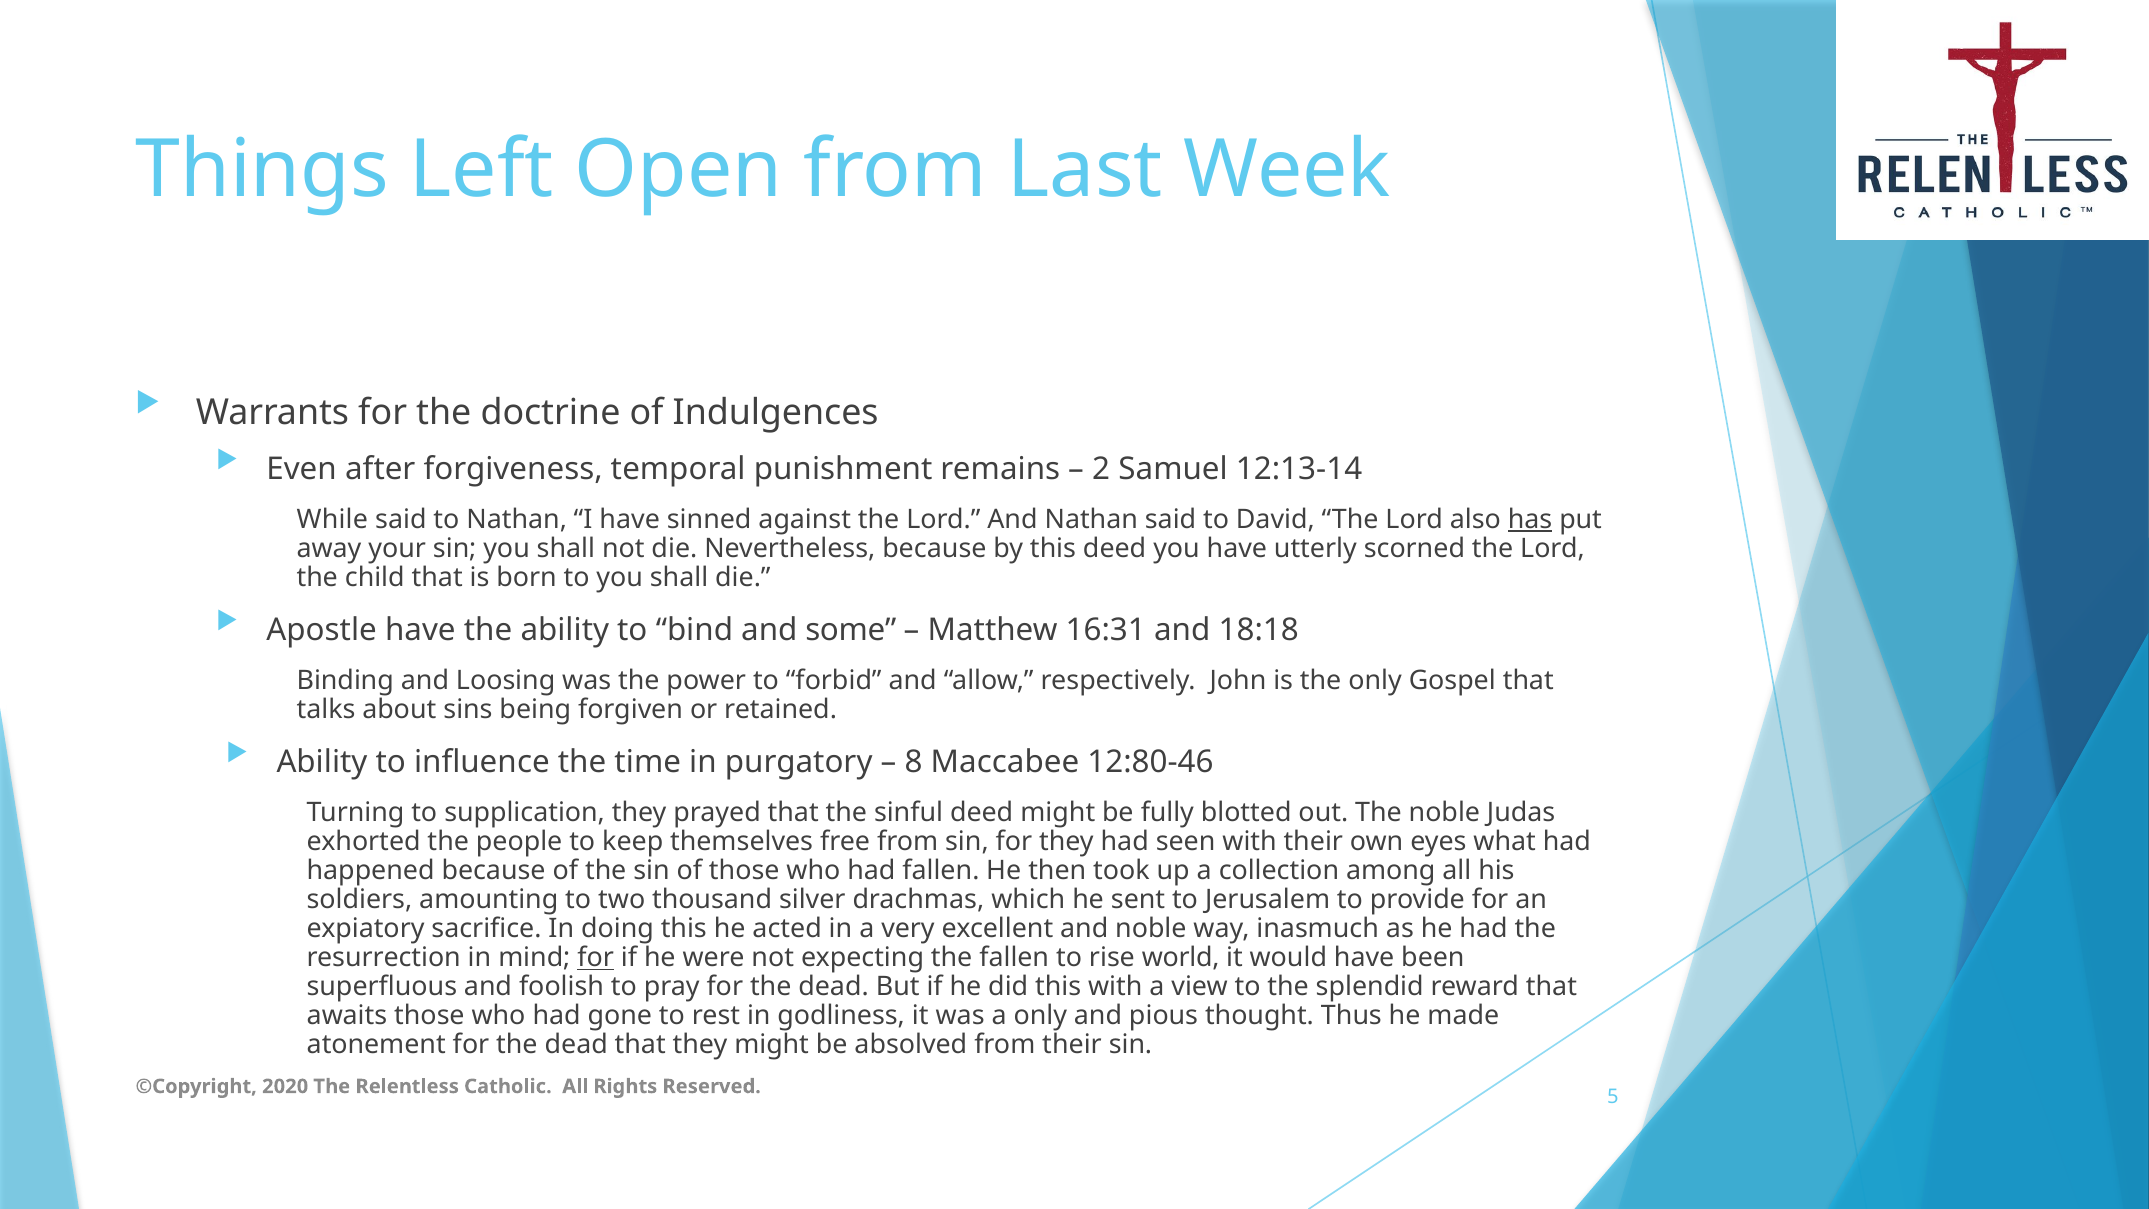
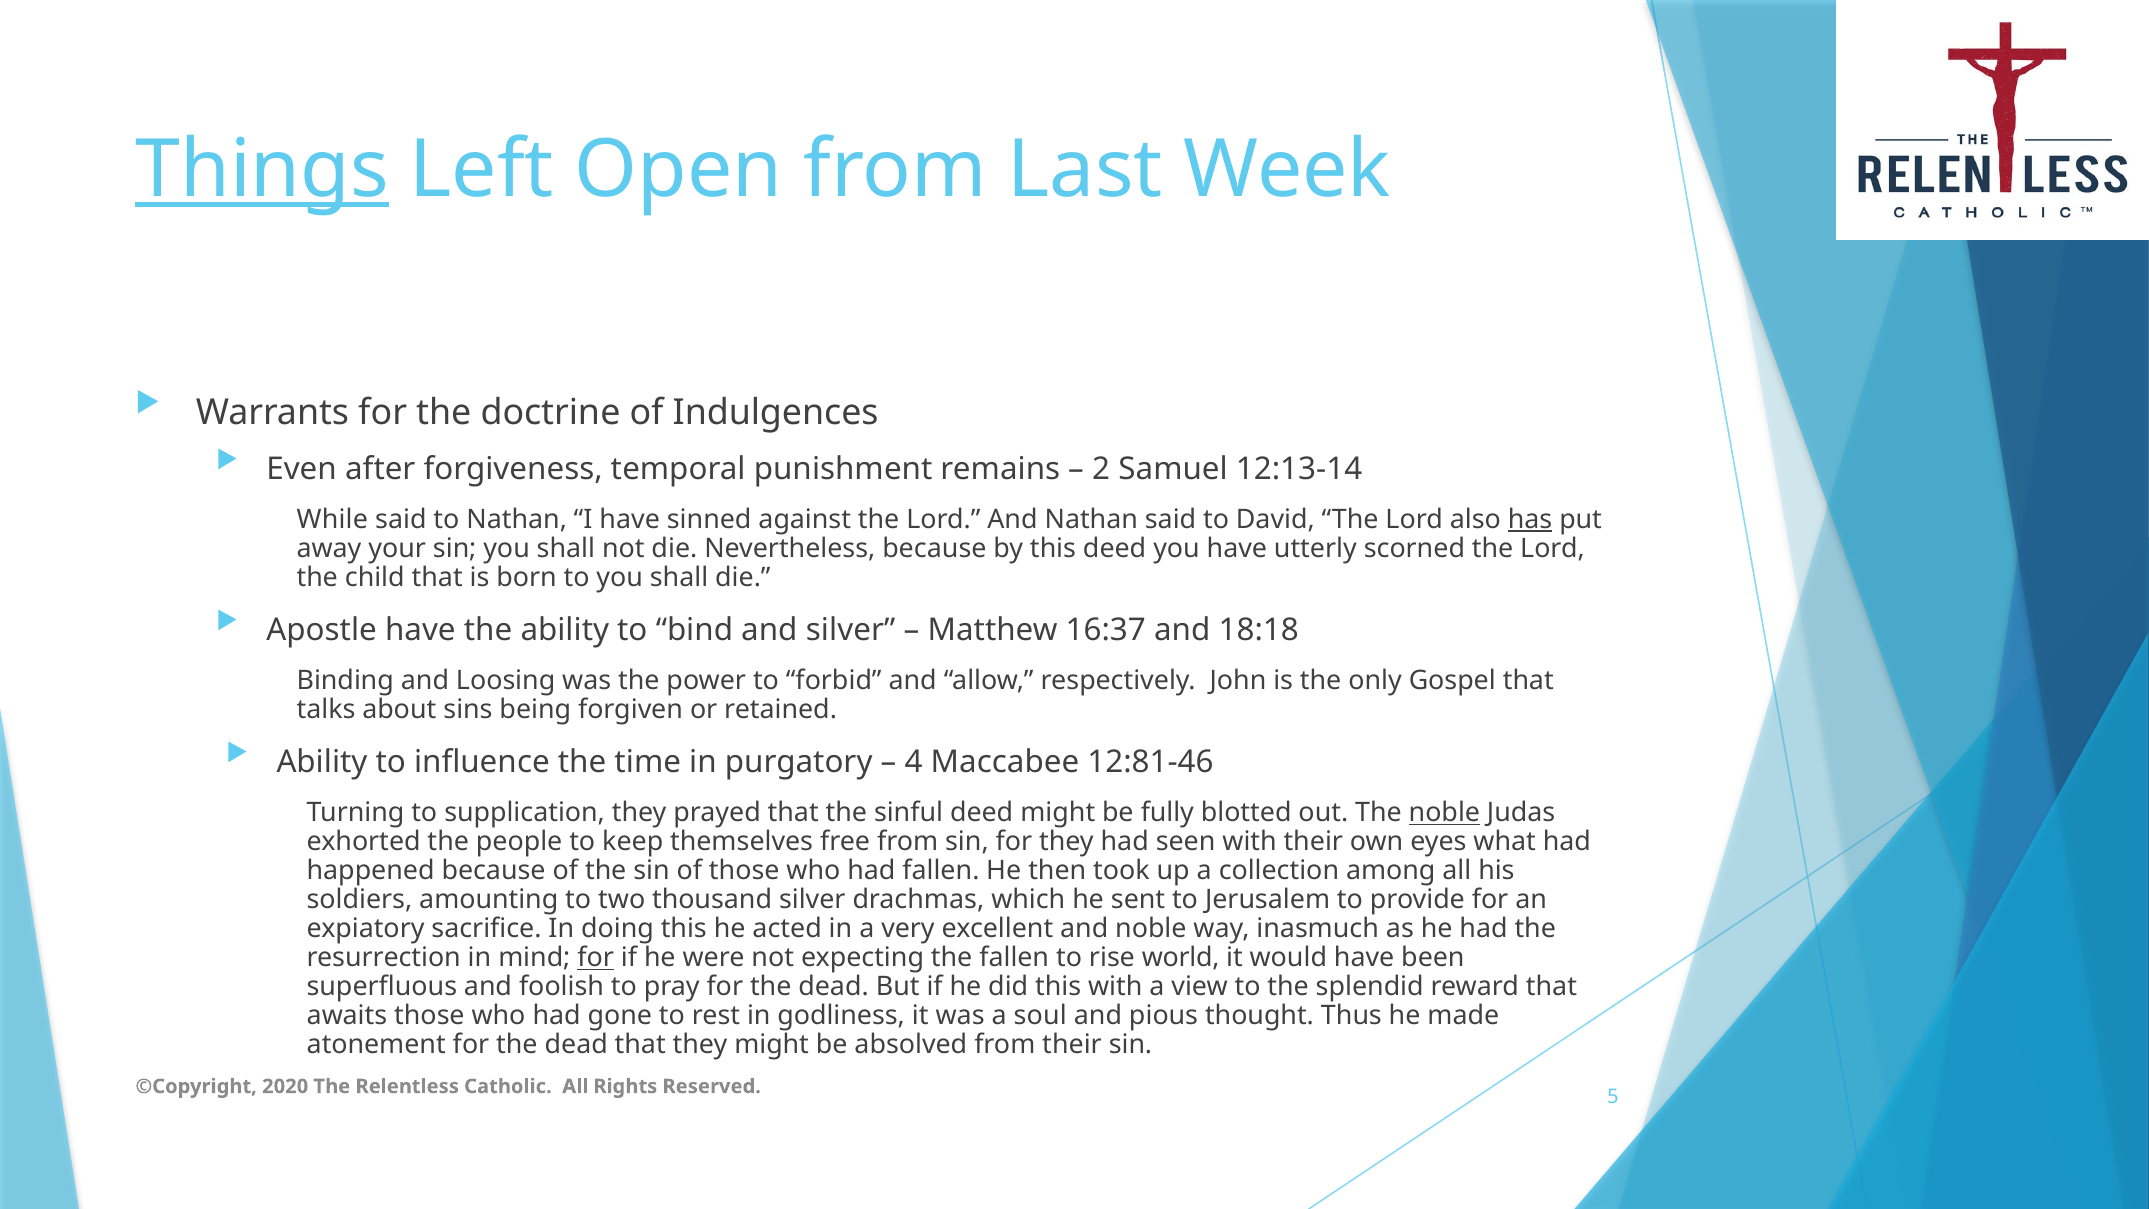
Things underline: none -> present
and some: some -> silver
16:31: 16:31 -> 16:37
8: 8 -> 4
12:80-46: 12:80-46 -> 12:81-46
noble at (1444, 813) underline: none -> present
a only: only -> soul
